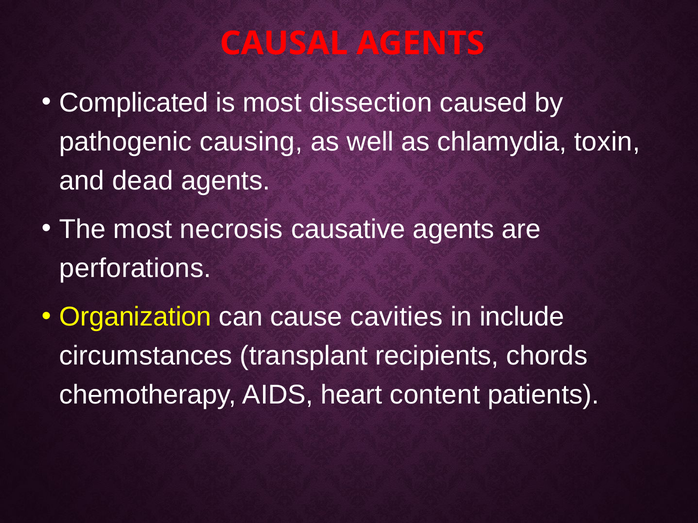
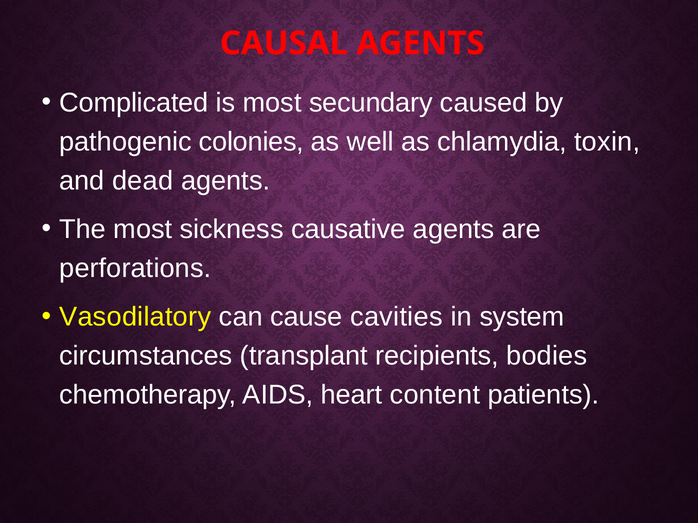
dissection: dissection -> secundary
causing: causing -> colonies
necrosis: necrosis -> sickness
Organization: Organization -> Vasodilatory
include: include -> system
chords: chords -> bodies
